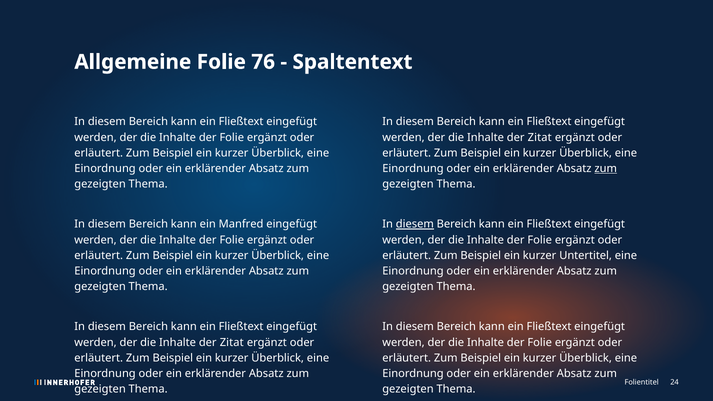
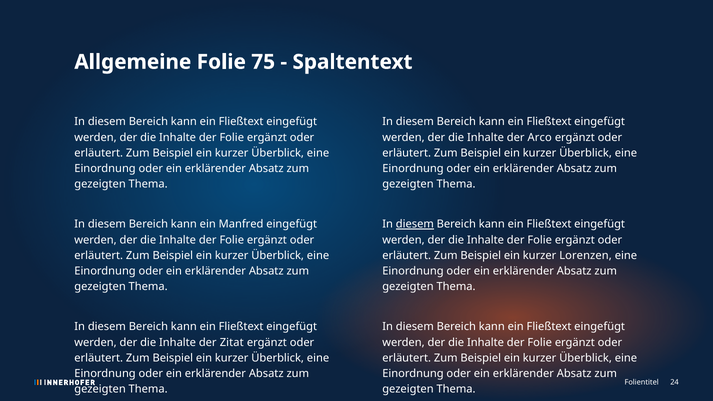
76: 76 -> 75
Zitat at (540, 137): Zitat -> Arco
zum at (606, 169) underline: present -> none
Untertitel: Untertitel -> Lorenzen
